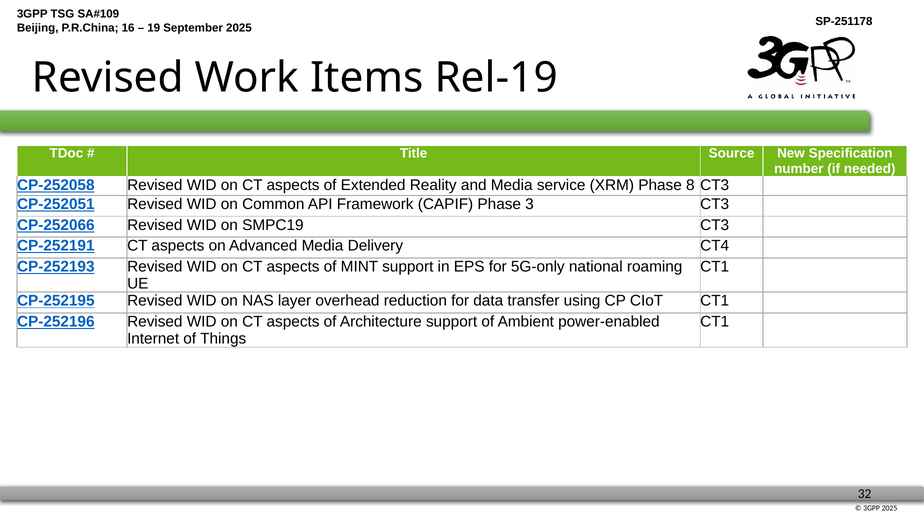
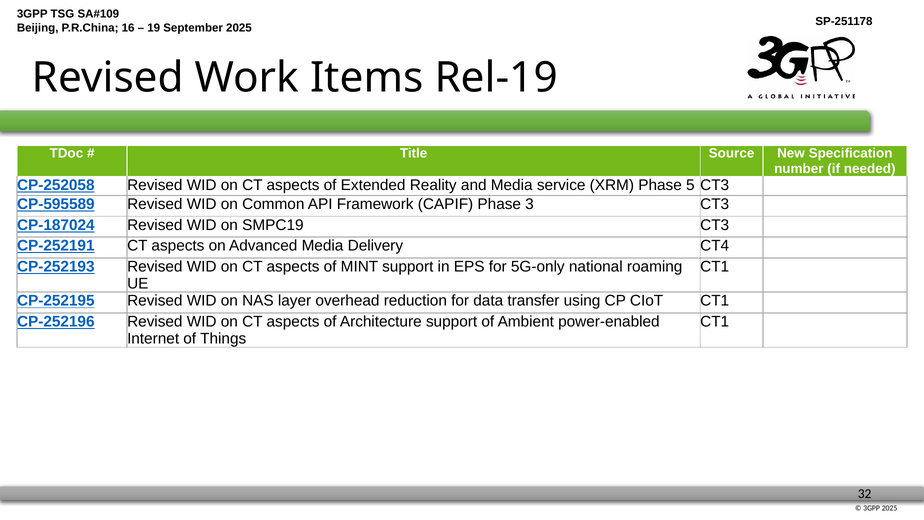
8: 8 -> 5
CP-252051: CP-252051 -> CP-595589
CP-252066: CP-252066 -> CP-187024
